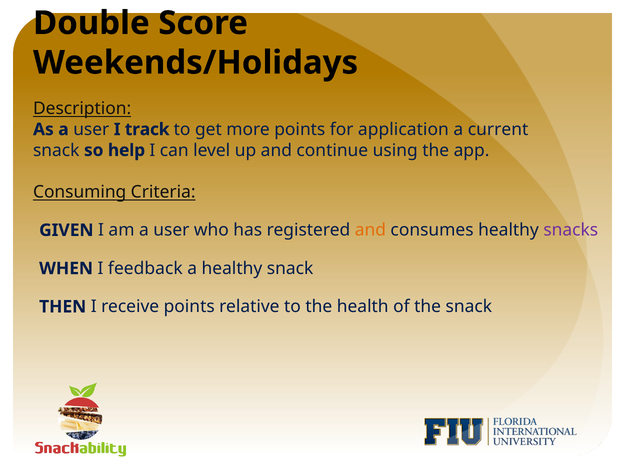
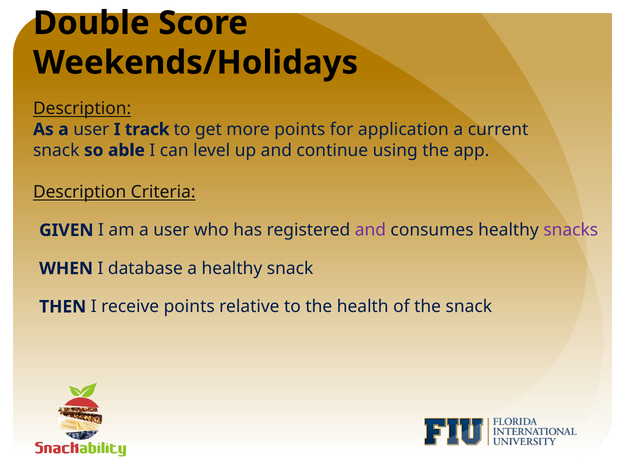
help: help -> able
Consuming at (80, 192): Consuming -> Description
and at (370, 230) colour: orange -> purple
feedback: feedback -> database
